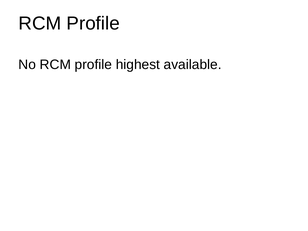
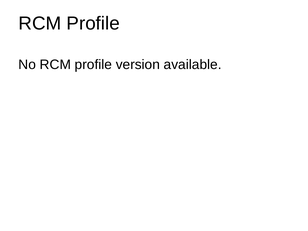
highest: highest -> version
